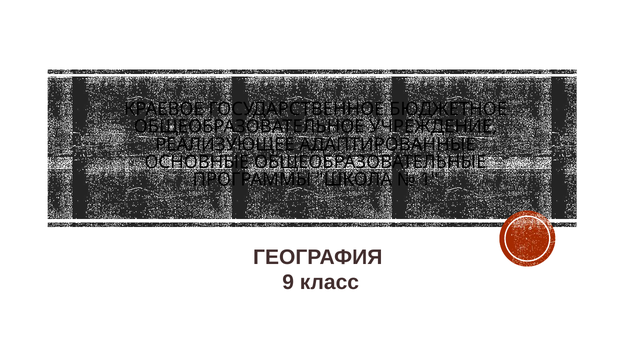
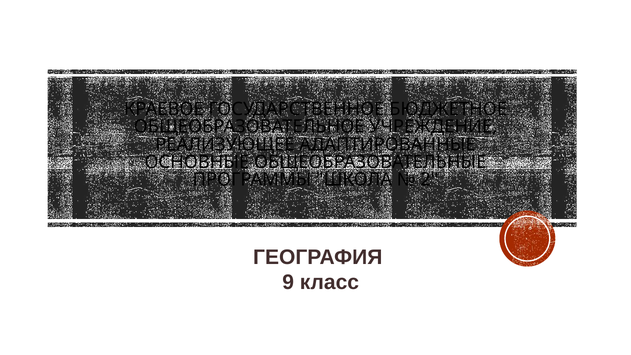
1: 1 -> 2
